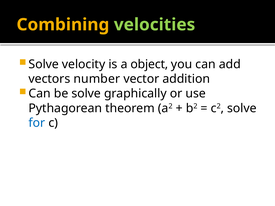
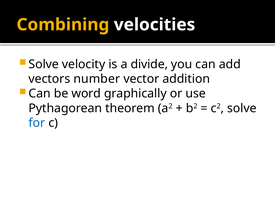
velocities colour: light green -> white
object: object -> divide
be solve: solve -> word
